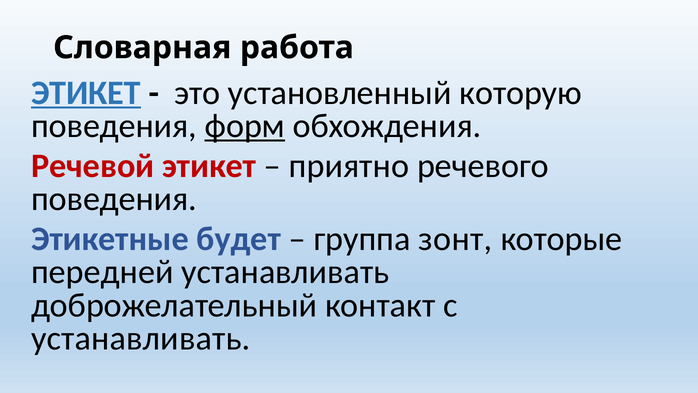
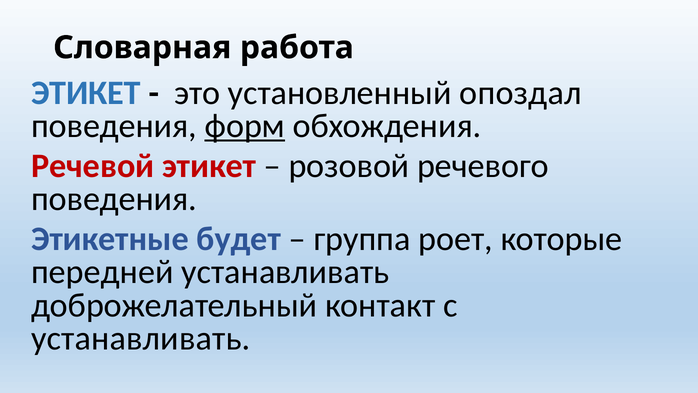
ЭТИКЕТ at (86, 93) underline: present -> none
которую: которую -> опоздал
приятно: приятно -> розовой
зонт: зонт -> роет
